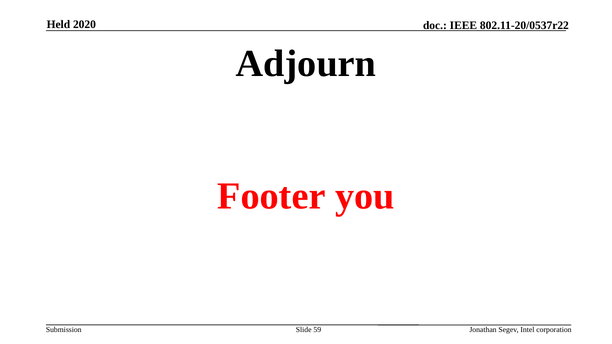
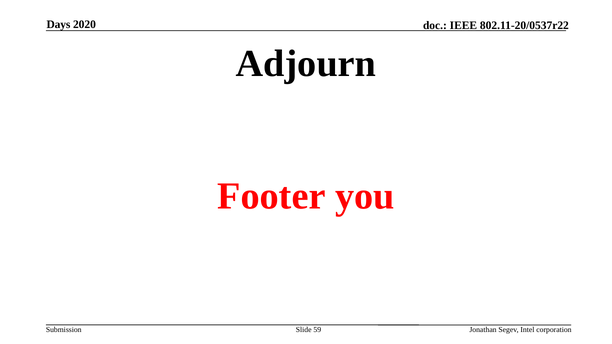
Held: Held -> Days
